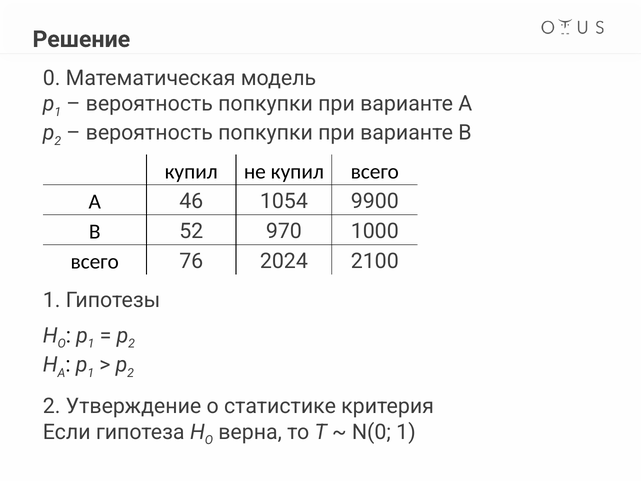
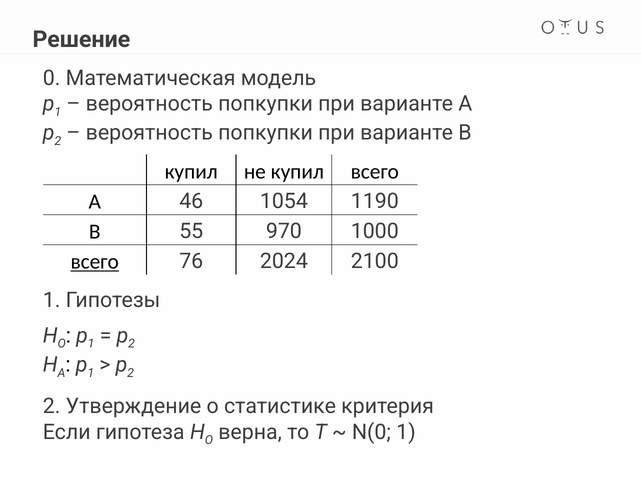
9900: 9900 -> 1190
52: 52 -> 55
всего at (95, 262) underline: none -> present
